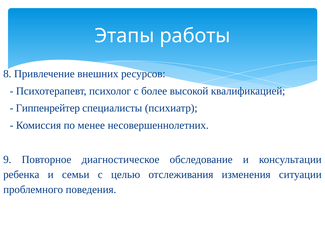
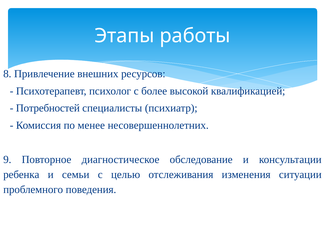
Гиппенрейтер: Гиппенрейтер -> Потребностей
